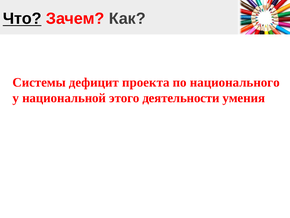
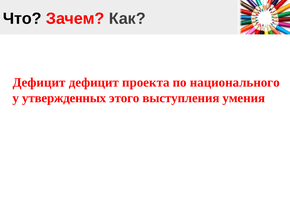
Что underline: present -> none
Системы at (39, 82): Системы -> Дефицит
национальной: национальной -> утвержденных
деятельности: деятельности -> выступления
